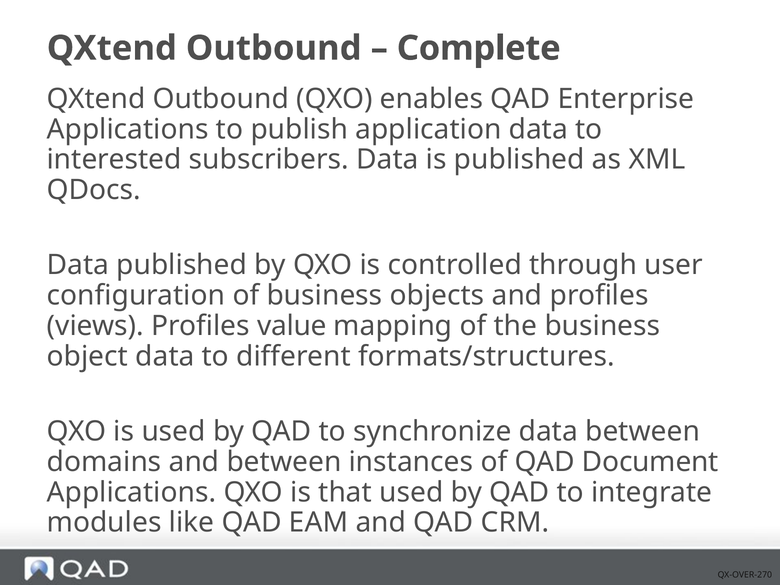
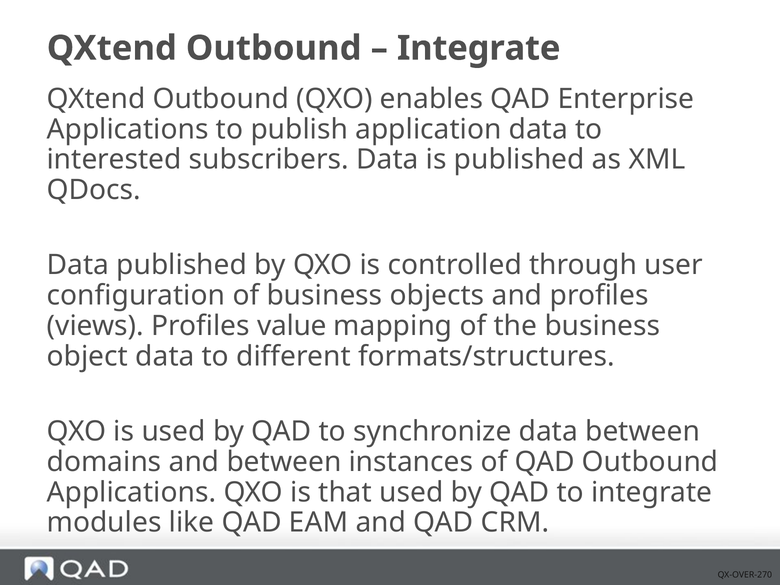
Complete at (479, 48): Complete -> Integrate
QAD Document: Document -> Outbound
